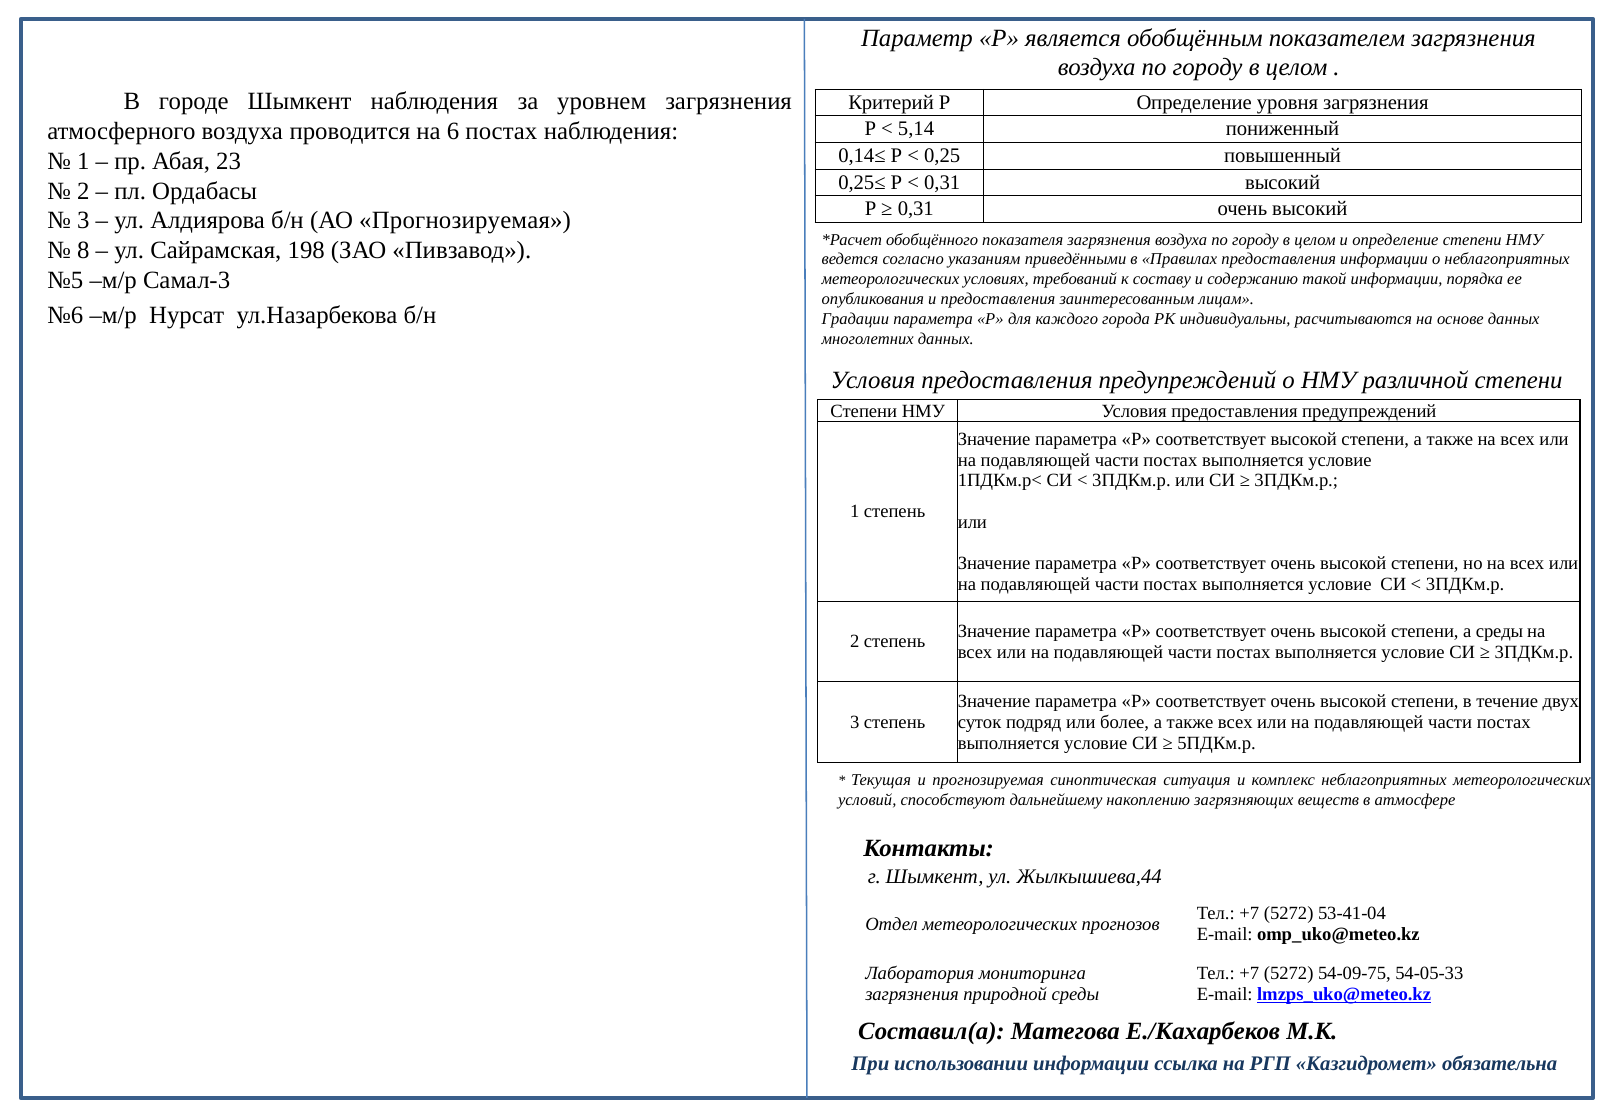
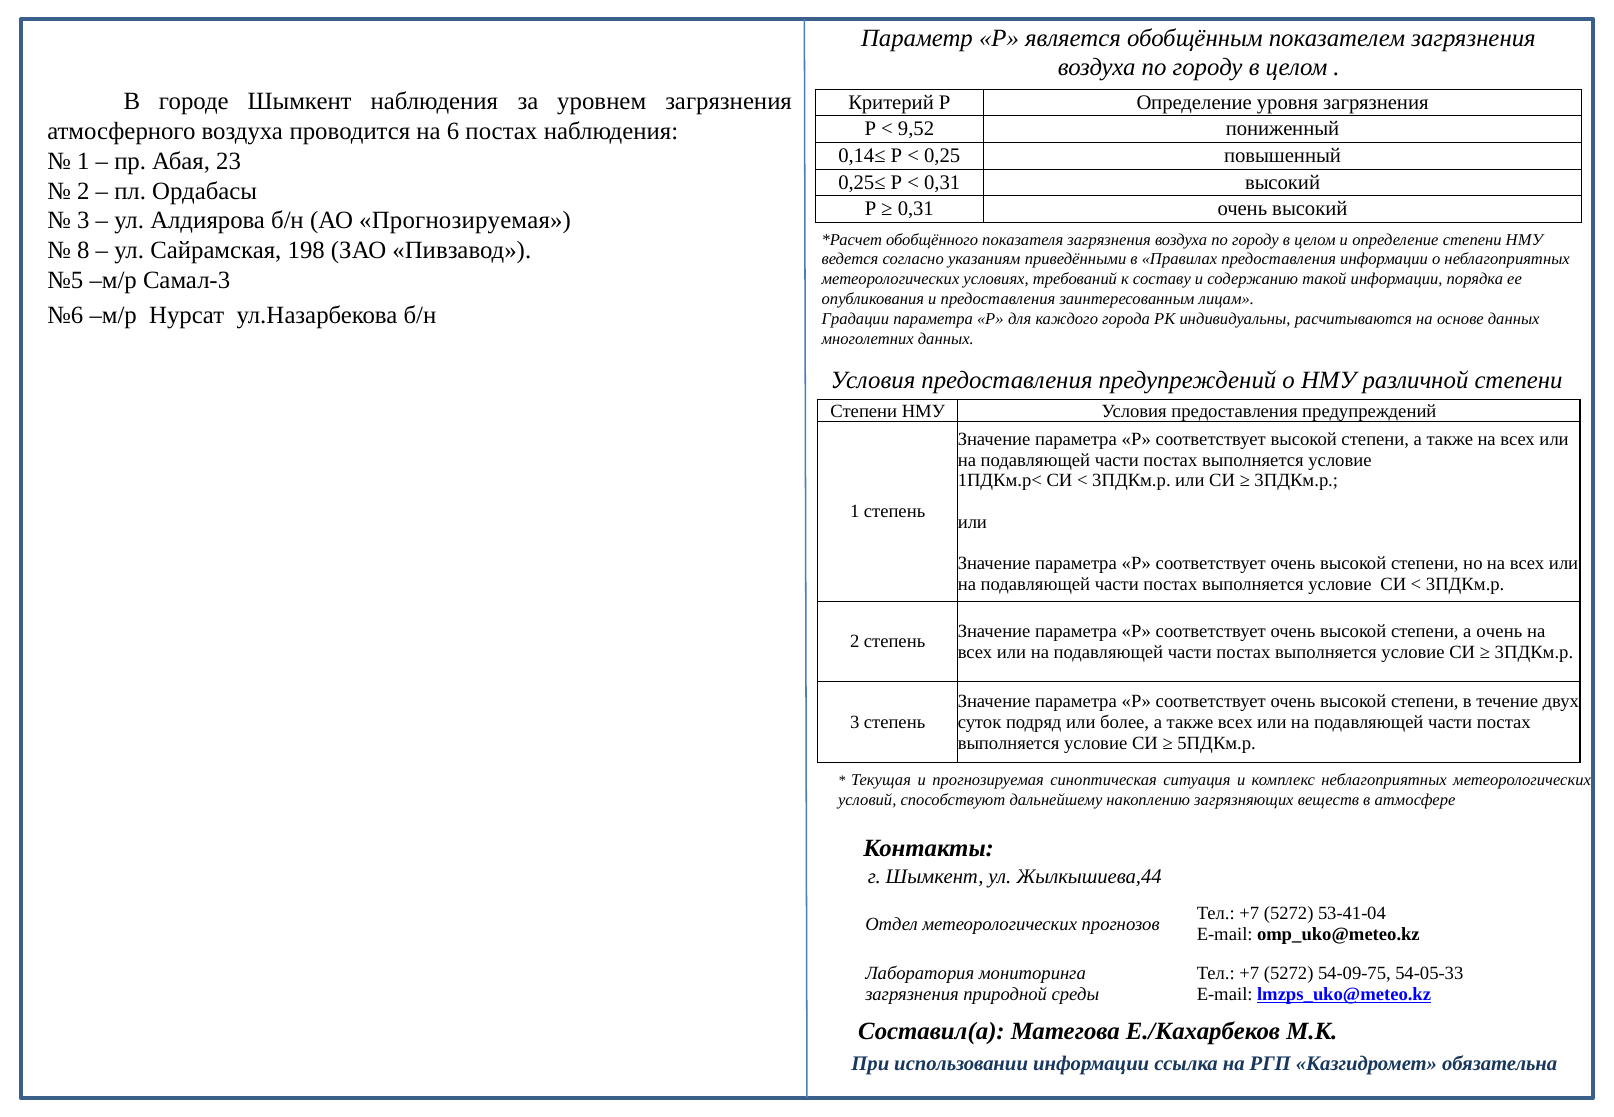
5,14: 5,14 -> 9,52
а среды: среды -> очень
